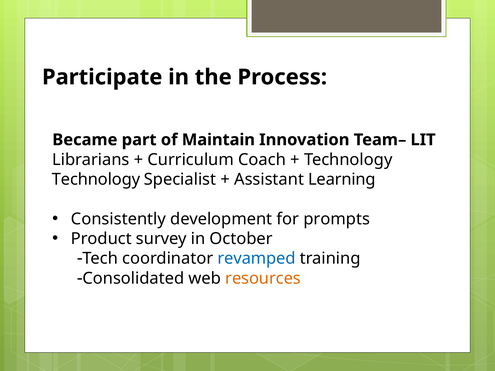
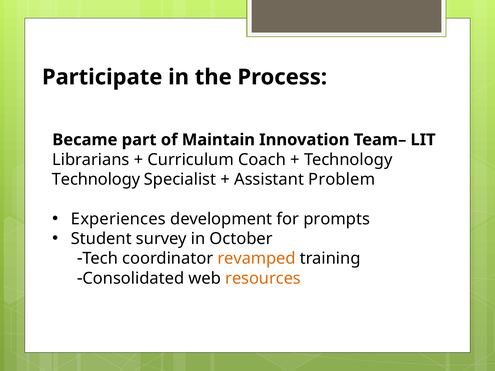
Learning: Learning -> Problem
Consistently: Consistently -> Experiences
Product: Product -> Student
revamped colour: blue -> orange
